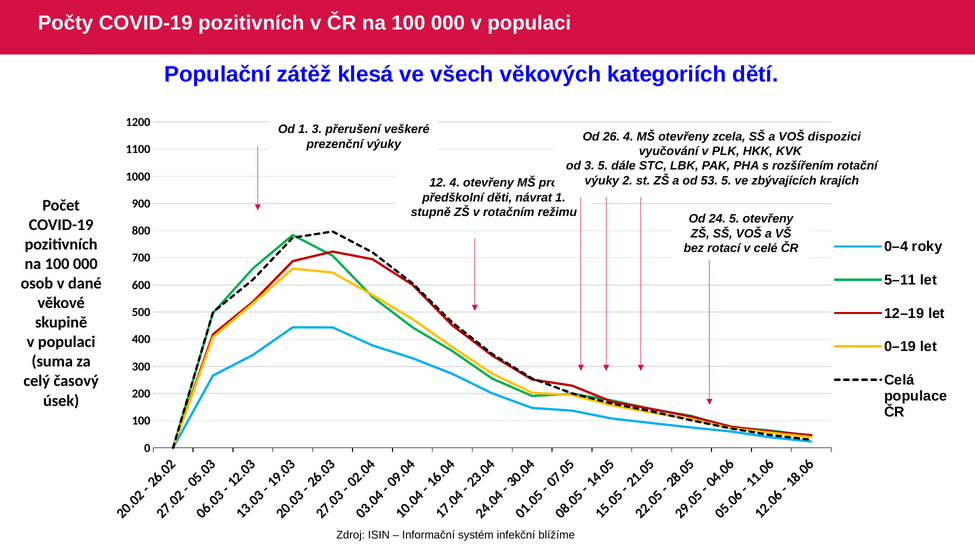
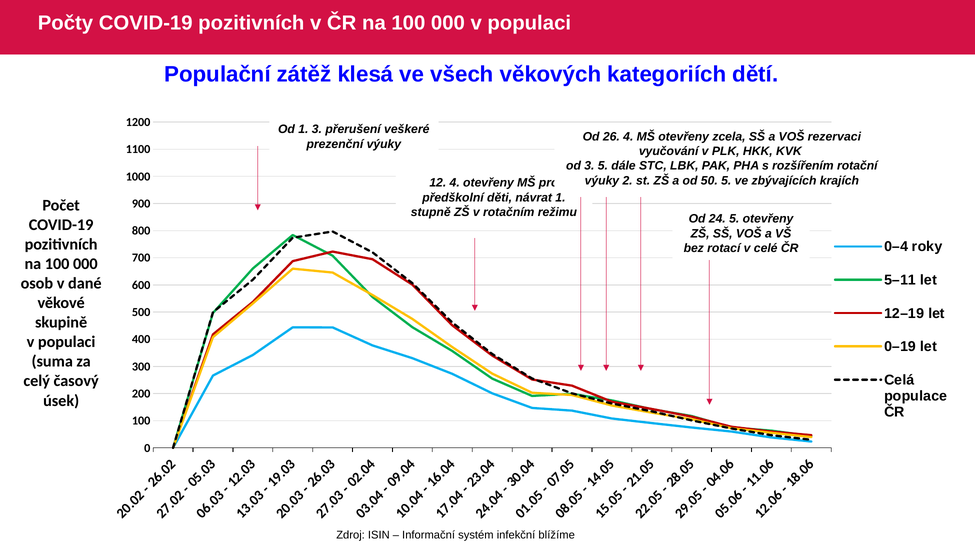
dispozici: dispozici -> rezervaci
53: 53 -> 50
